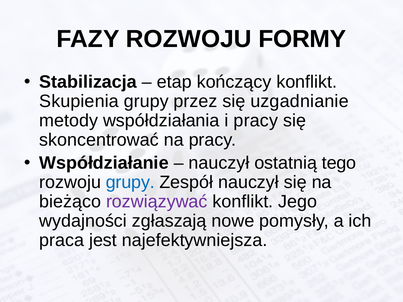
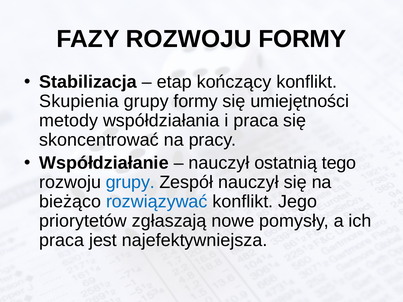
grupy przez: przez -> formy
uzgadnianie: uzgadnianie -> umiejętności
i pracy: pracy -> praca
rozwiązywać colour: purple -> blue
wydajności: wydajności -> priorytetów
